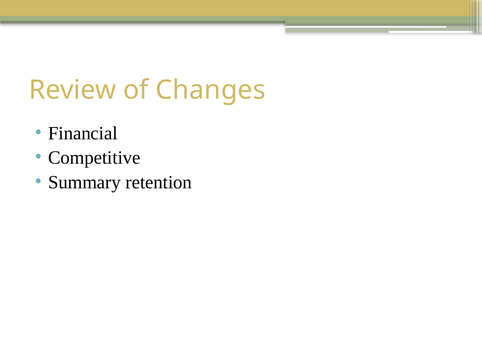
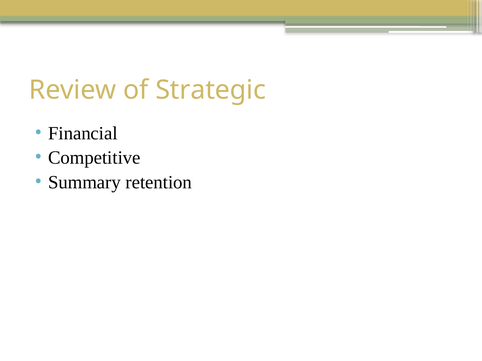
Changes: Changes -> Strategic
